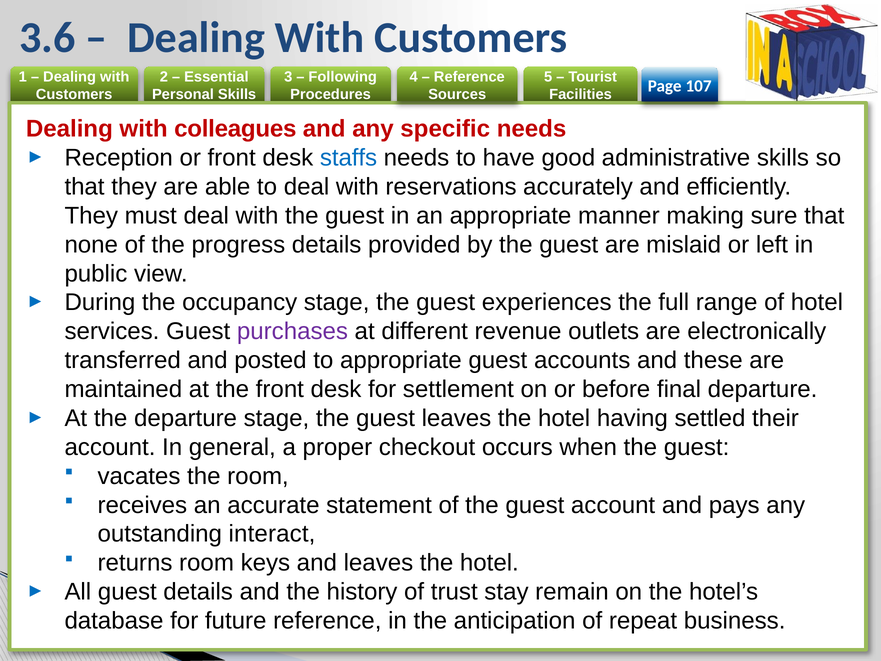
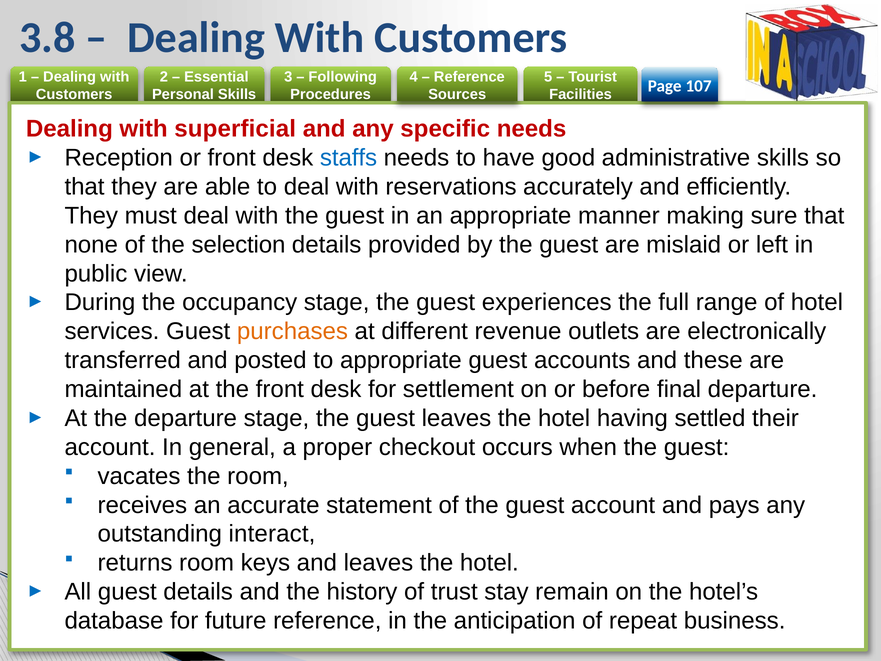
3.6: 3.6 -> 3.8
colleagues: colleagues -> superficial
progress: progress -> selection
purchases colour: purple -> orange
